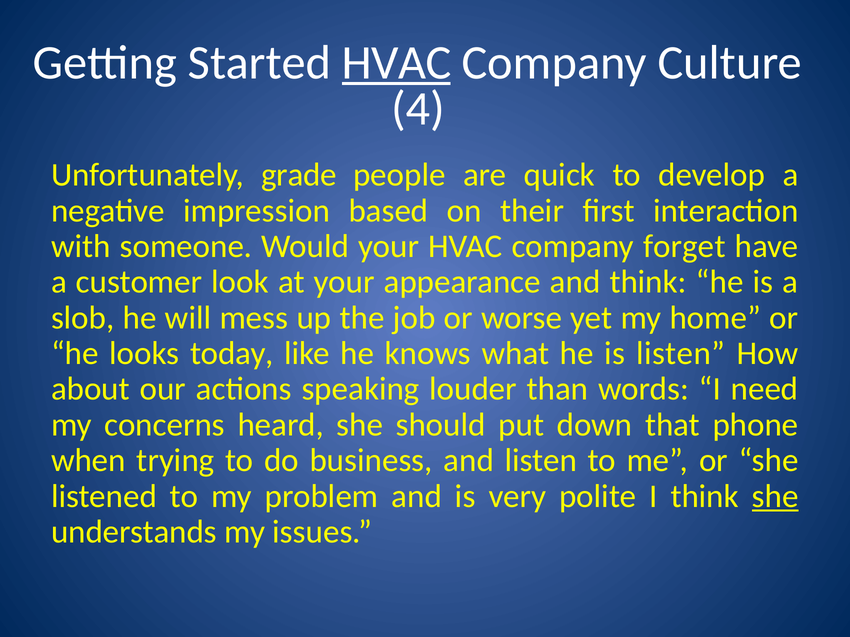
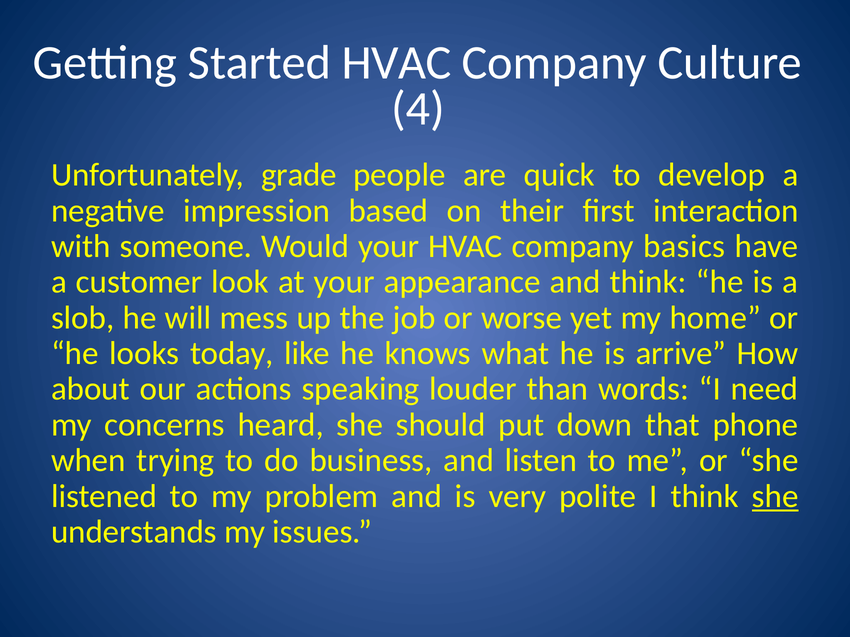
HVAC at (397, 63) underline: present -> none
forget: forget -> basics
is listen: listen -> arrive
